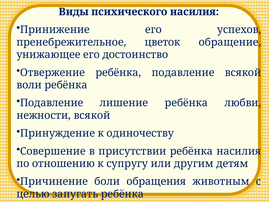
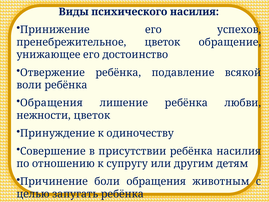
Подавление at (52, 103): Подавление -> Обращения
нежности всякой: всякой -> цветок
